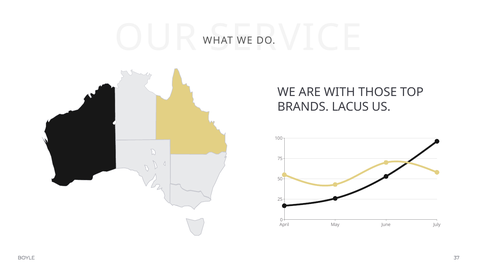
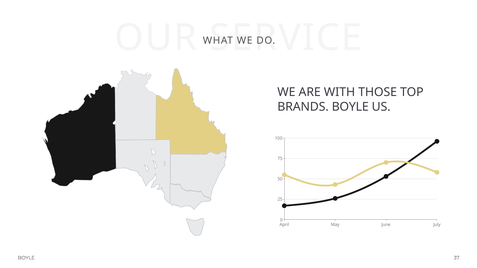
BRANDS LACUS: LACUS -> BOYLE
